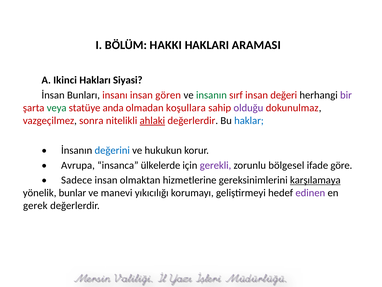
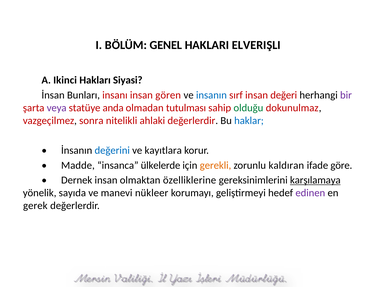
HAKKI: HAKKI -> GENEL
ARAMASI: ARAMASI -> ELVERIŞLI
insanın colour: green -> blue
veya colour: green -> purple
koşullara: koşullara -> tutulması
olduğu colour: purple -> green
ahlaki underline: present -> none
hukukun: hukukun -> kayıtlara
Avrupa: Avrupa -> Madde
gerekli colour: purple -> orange
bölgesel: bölgesel -> kaldıran
Sadece: Sadece -> Dernek
hizmetlerine: hizmetlerine -> özelliklerine
bunlar: bunlar -> sayıda
yıkıcılığı: yıkıcılığı -> nükleer
